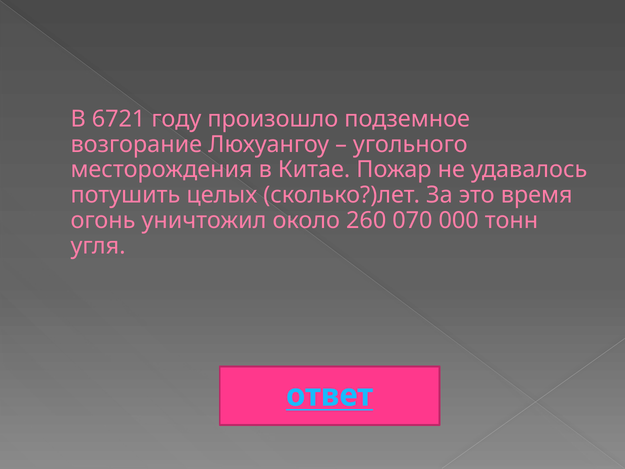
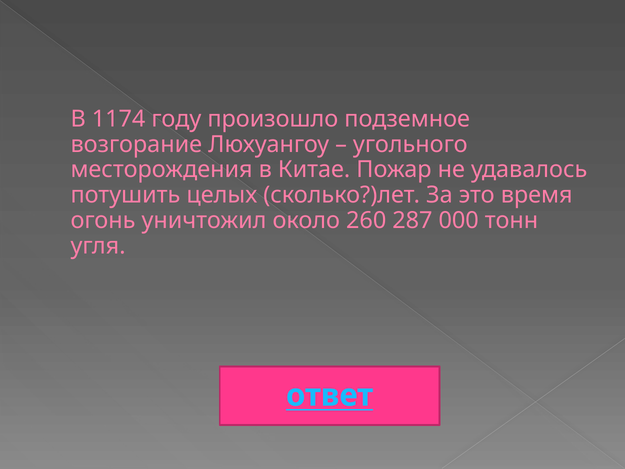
6721: 6721 -> 1174
070: 070 -> 287
